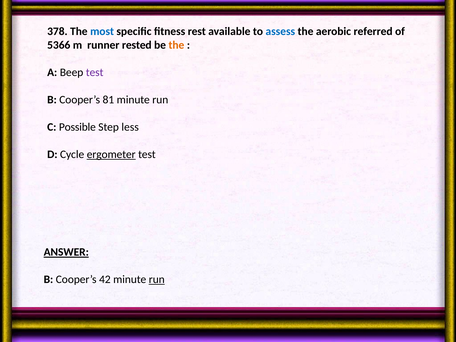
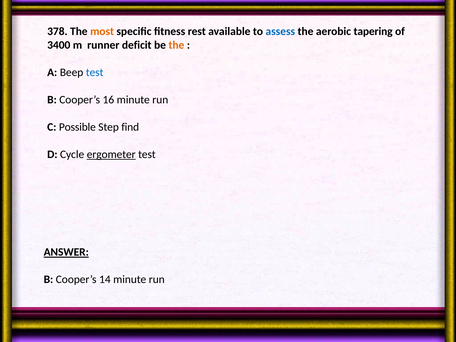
most colour: blue -> orange
referred: referred -> tapering
5366: 5366 -> 3400
rested: rested -> deficit
test at (95, 72) colour: purple -> blue
81: 81 -> 16
less: less -> find
42: 42 -> 14
run at (157, 279) underline: present -> none
